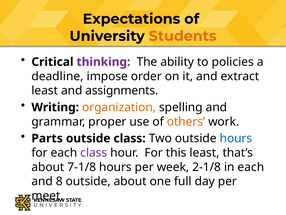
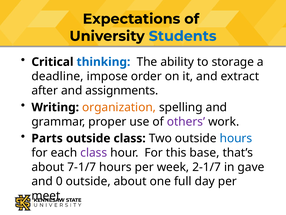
Students colour: orange -> blue
thinking colour: purple -> blue
policies: policies -> storage
least at (45, 90): least -> after
others colour: orange -> purple
this least: least -> base
7-1/8: 7-1/8 -> 7-1/7
2-1/8: 2-1/8 -> 2-1/7
in each: each -> gave
8: 8 -> 0
